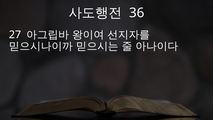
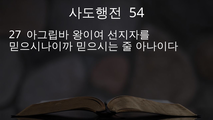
36: 36 -> 54
